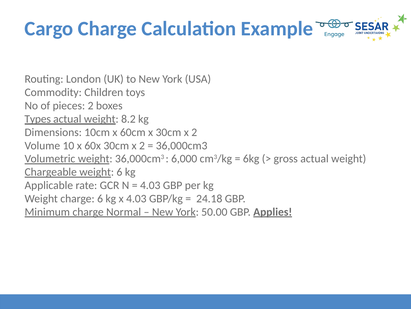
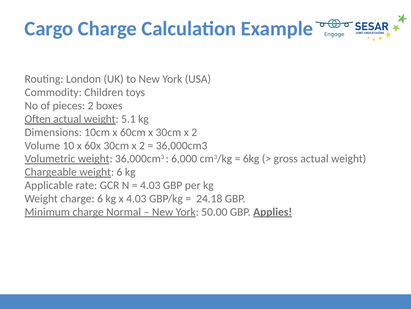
Types: Types -> Often
8.2: 8.2 -> 5.1
